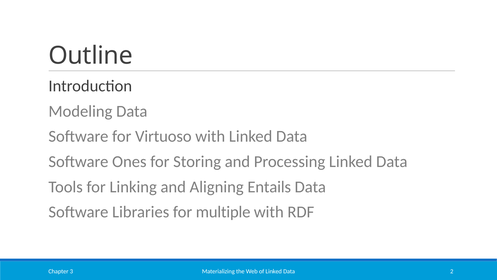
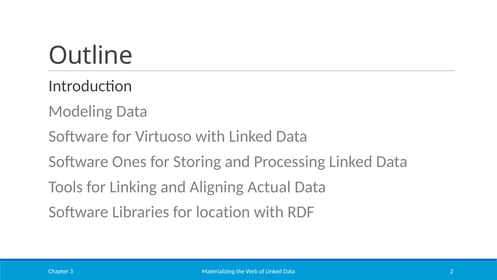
Entails: Entails -> Actual
multiple: multiple -> location
